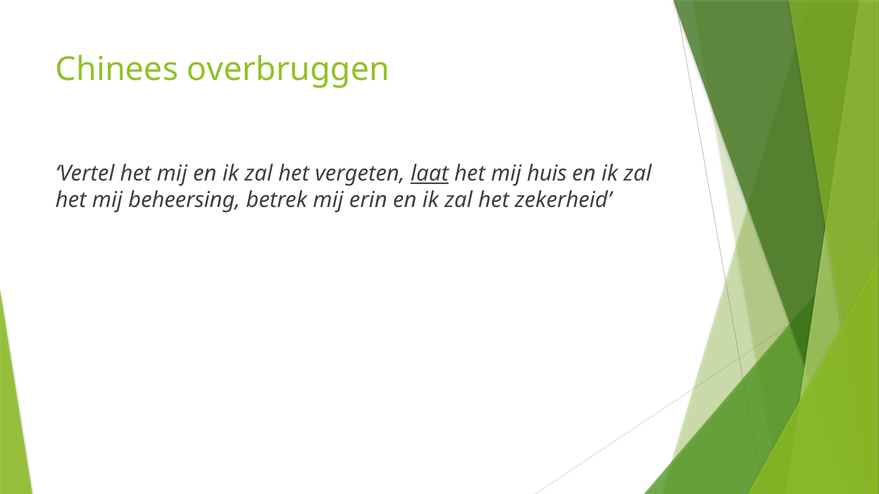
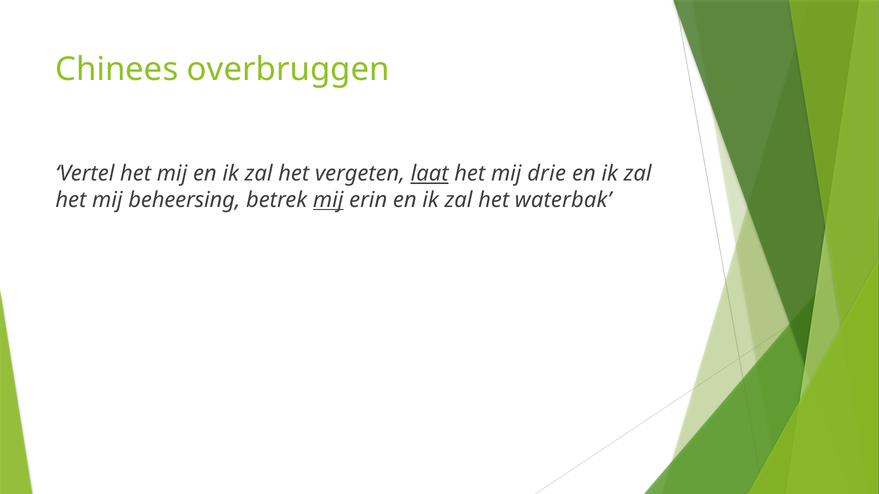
huis: huis -> drie
mij at (328, 200) underline: none -> present
zekerheid: zekerheid -> waterbak
